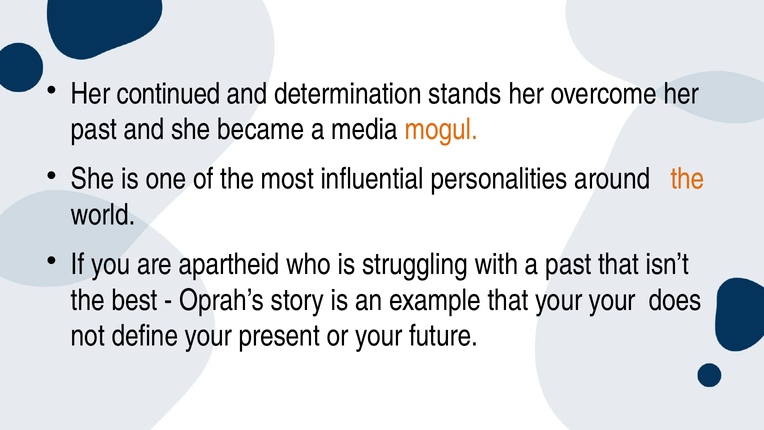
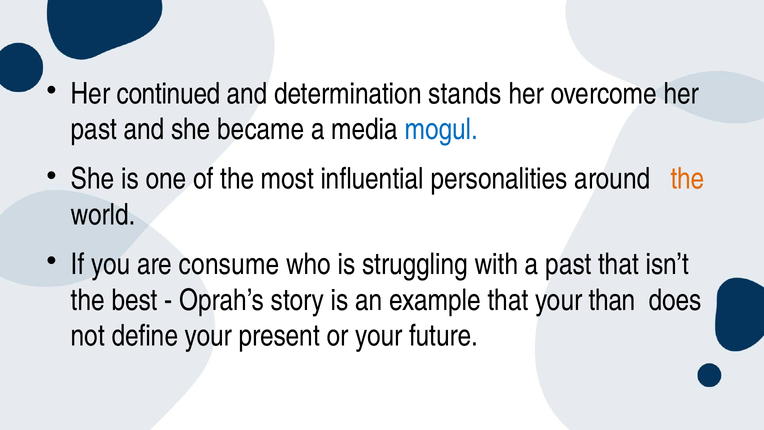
mogul colour: orange -> blue
apartheid: apartheid -> consume
your your: your -> than
